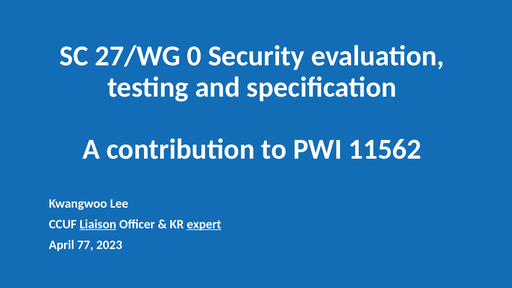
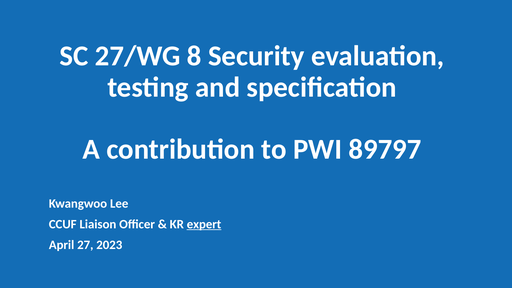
0: 0 -> 8
11562: 11562 -> 89797
Liaison underline: present -> none
77: 77 -> 27
